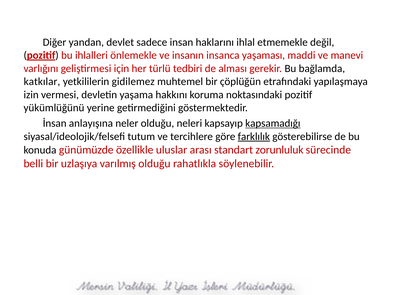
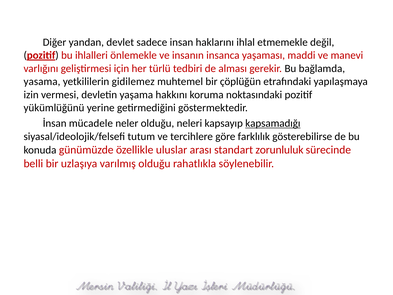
katkılar: katkılar -> yasama
anlayışına: anlayışına -> mücadele
farklılık underline: present -> none
